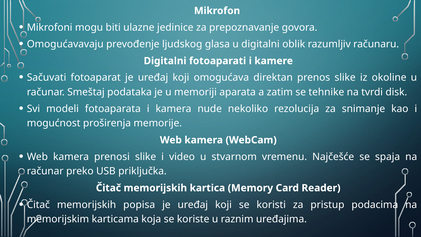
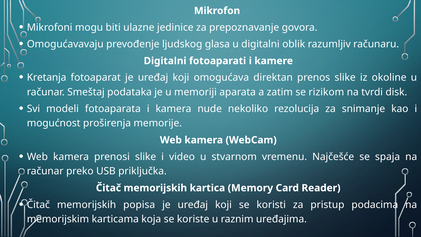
Sačuvati: Sačuvati -> Kretanja
tehnike: tehnike -> rizikom
